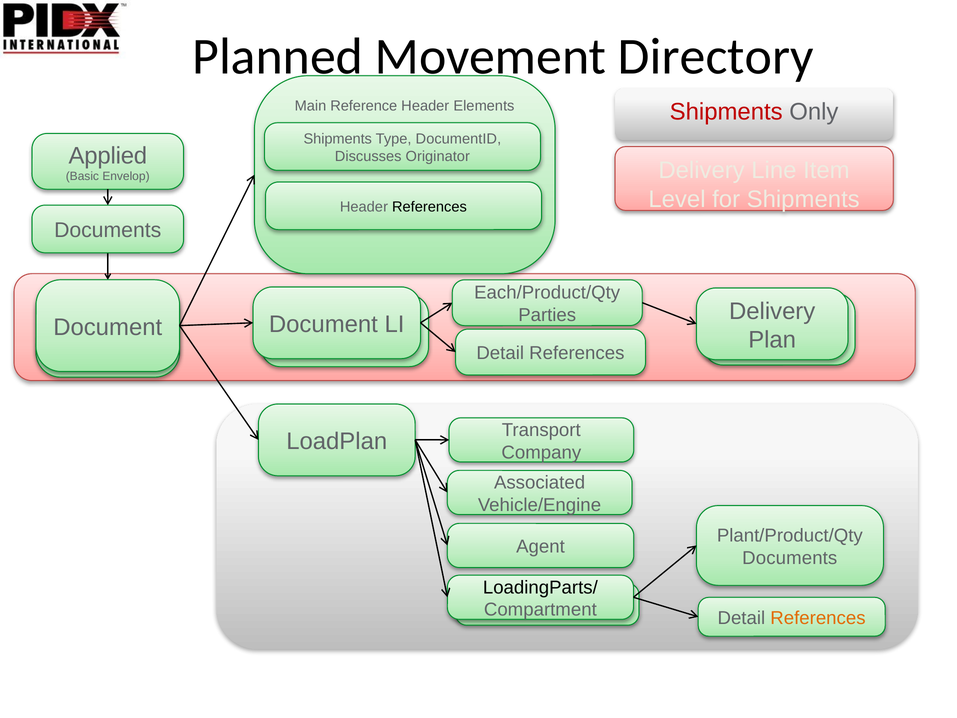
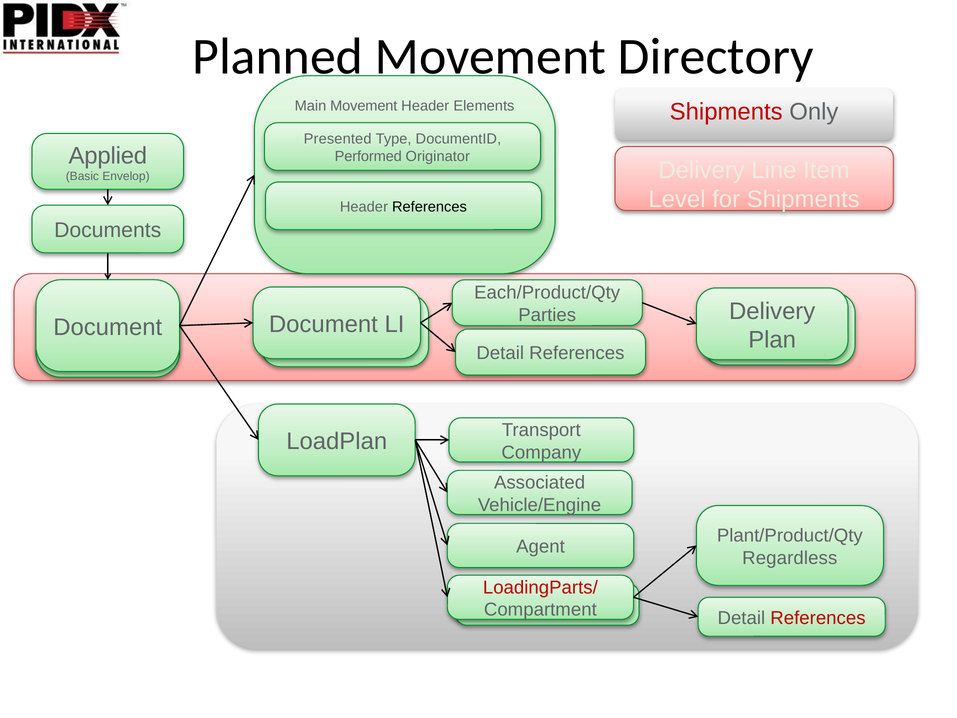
Main Reference: Reference -> Movement
Shipments at (338, 139): Shipments -> Presented
Discusses: Discusses -> Performed
Documents at (790, 558): Documents -> Regardless
LoadingParts/ colour: black -> red
References at (818, 618) colour: orange -> red
